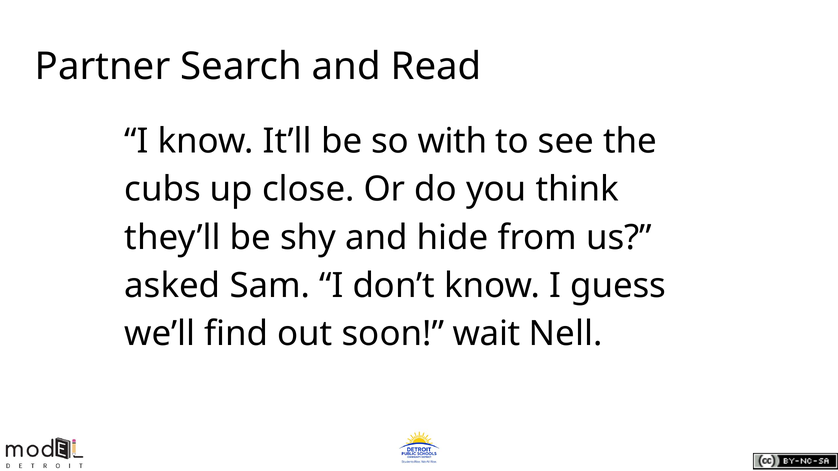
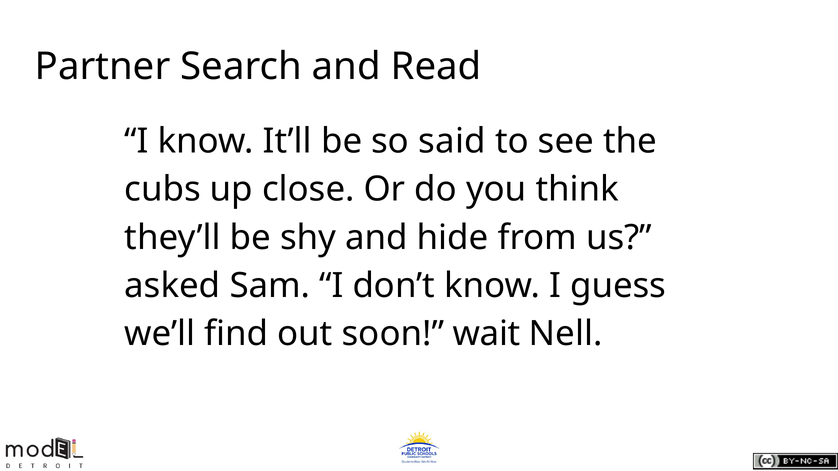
with: with -> said
